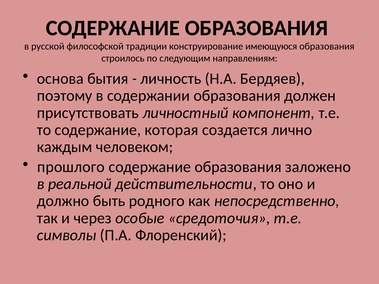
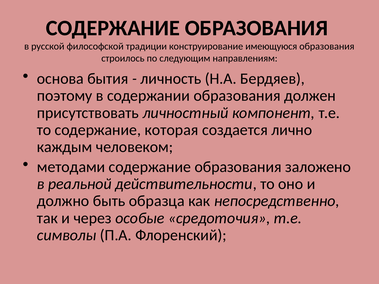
прошлого: прошлого -> методами
родного: родного -> образца
